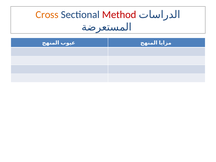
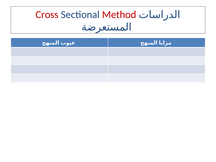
Cross colour: orange -> red
